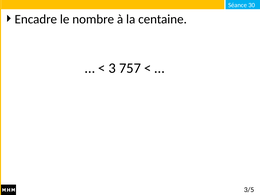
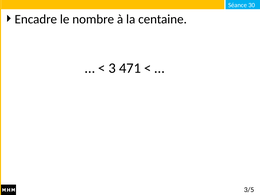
757: 757 -> 471
